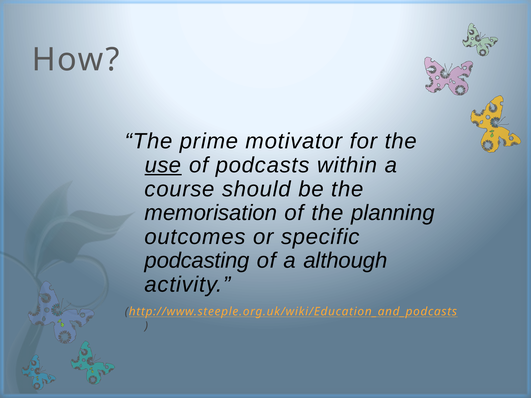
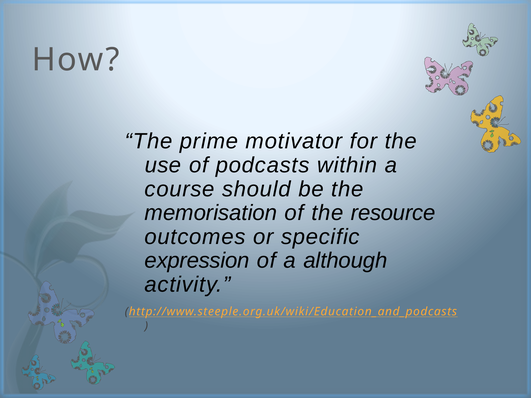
use underline: present -> none
planning: planning -> resource
podcasting: podcasting -> expression
